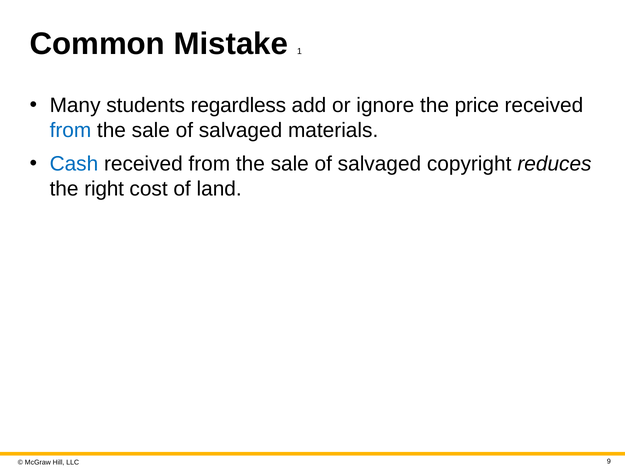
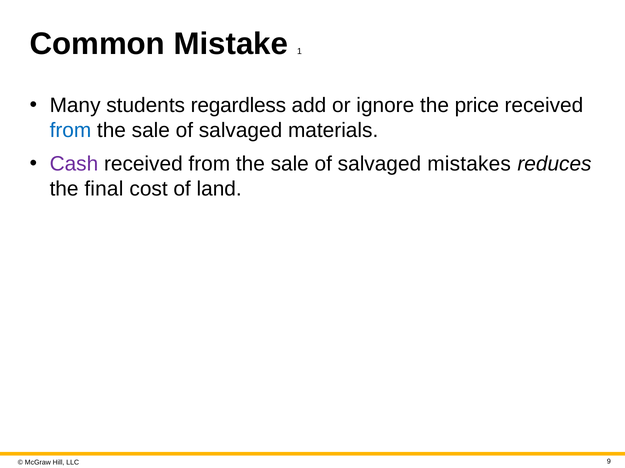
Cash colour: blue -> purple
copyright: copyright -> mistakes
right: right -> final
